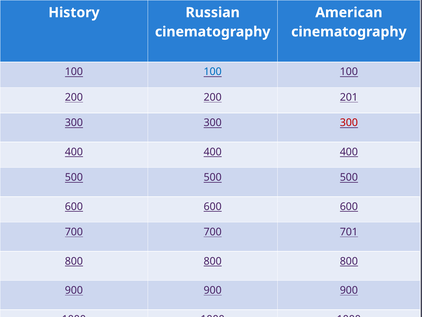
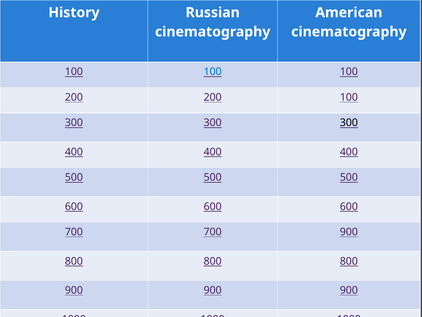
200 201: 201 -> 100
300 at (349, 123) colour: red -> black
700 701: 701 -> 900
